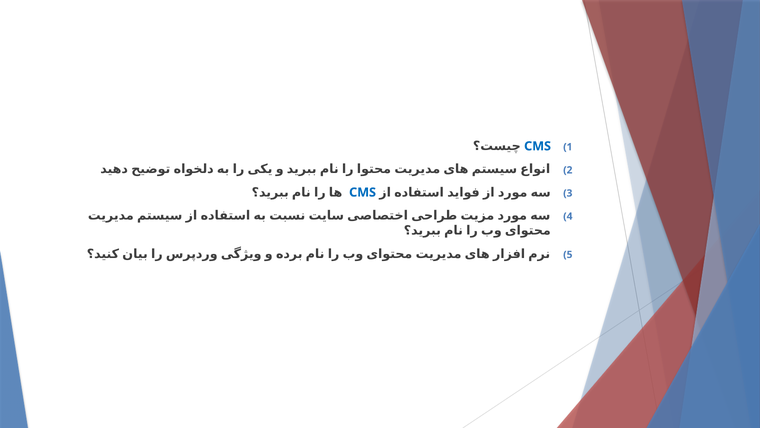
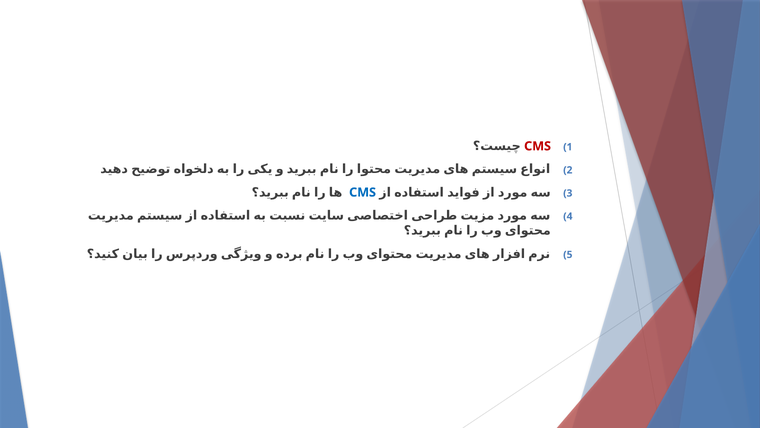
CMS at (538, 146) colour: blue -> red
